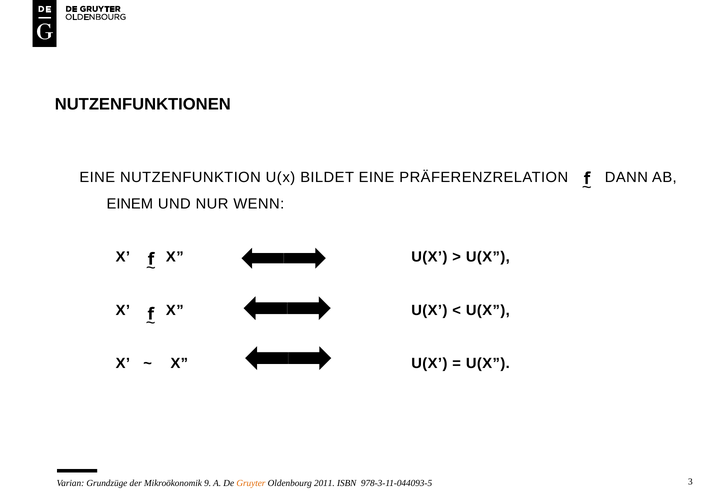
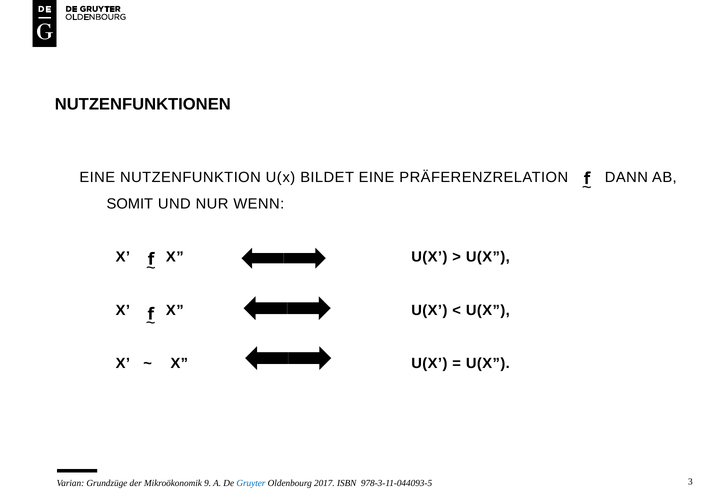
EINEM: EINEM -> SOMIT
Gruyter colour: orange -> blue
2011: 2011 -> 2017
